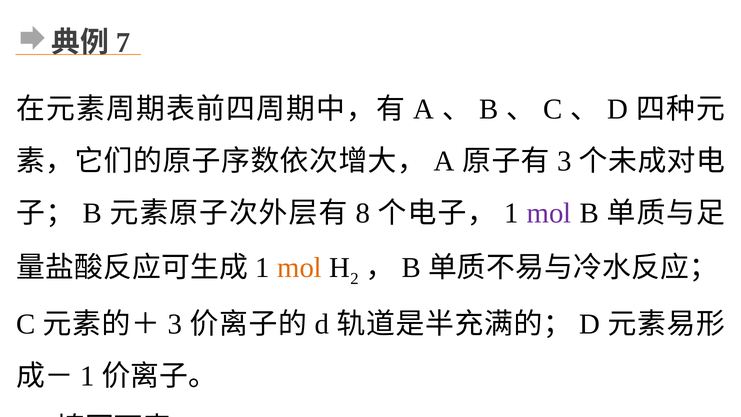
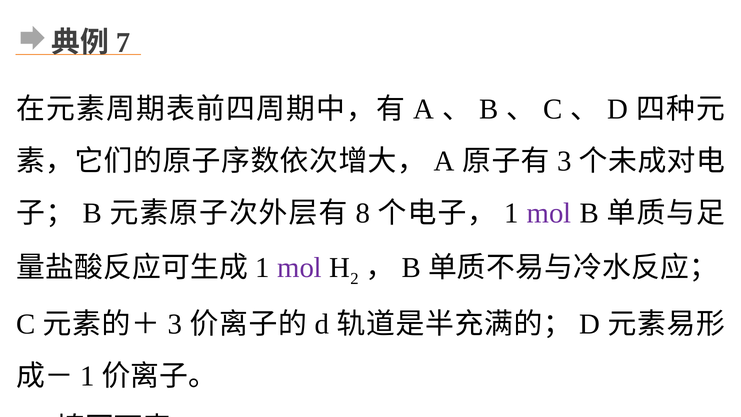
mol at (300, 267) colour: orange -> purple
